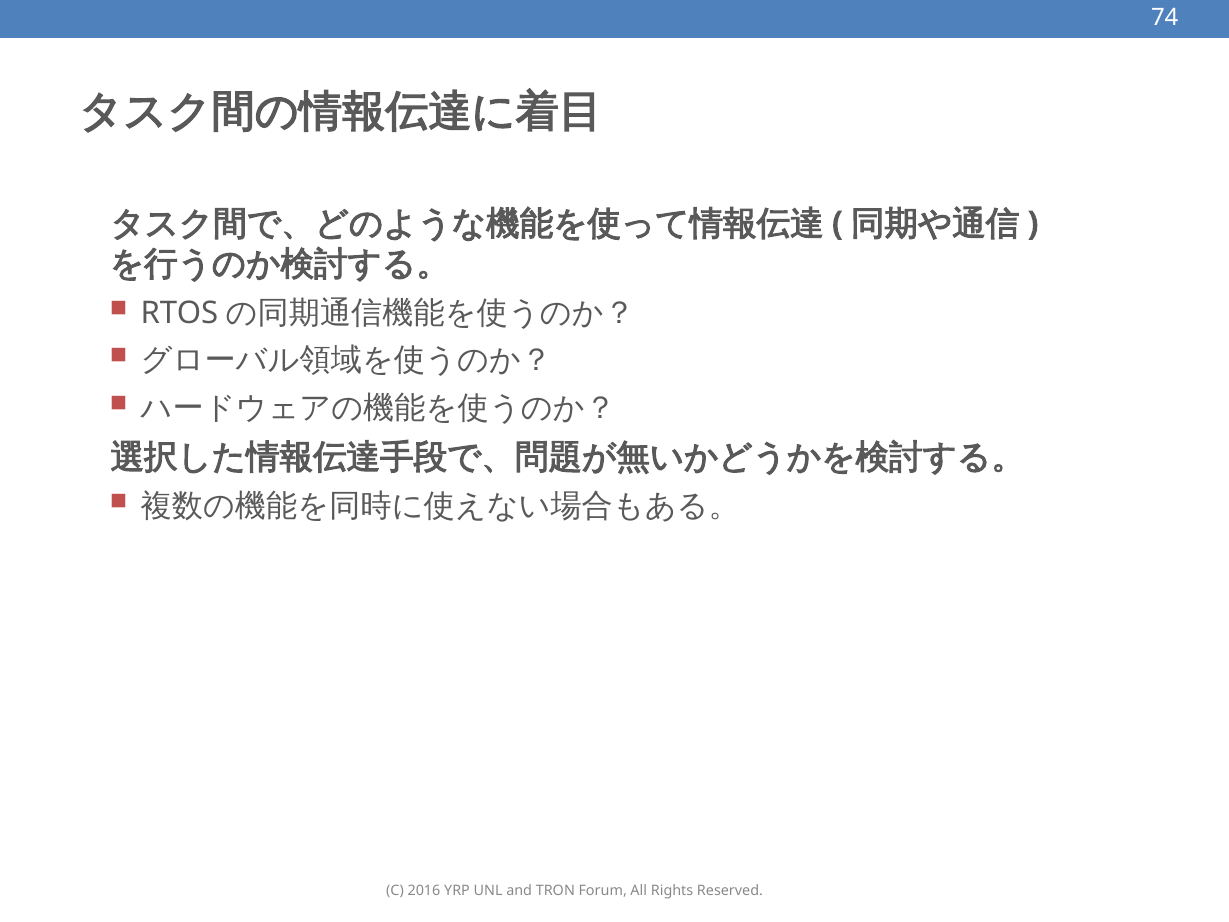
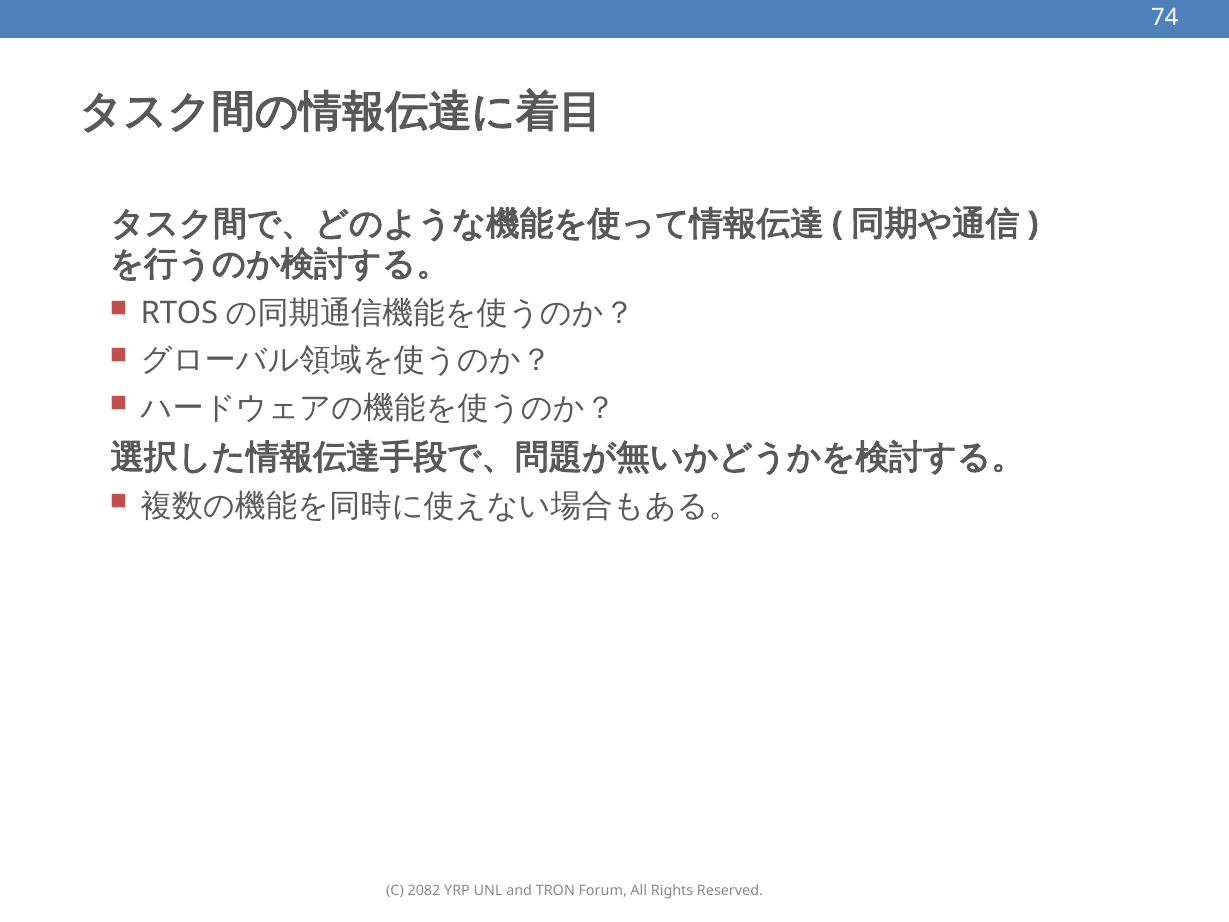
2016: 2016 -> 2082
